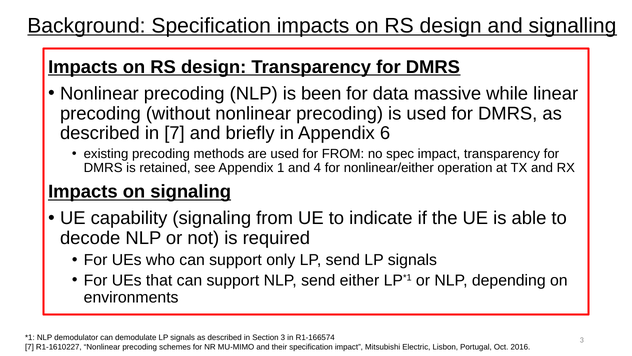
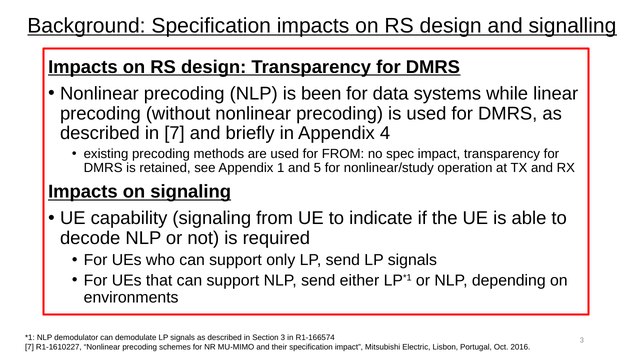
massive: massive -> systems
6: 6 -> 4
4: 4 -> 5
nonlinear/either: nonlinear/either -> nonlinear/study
